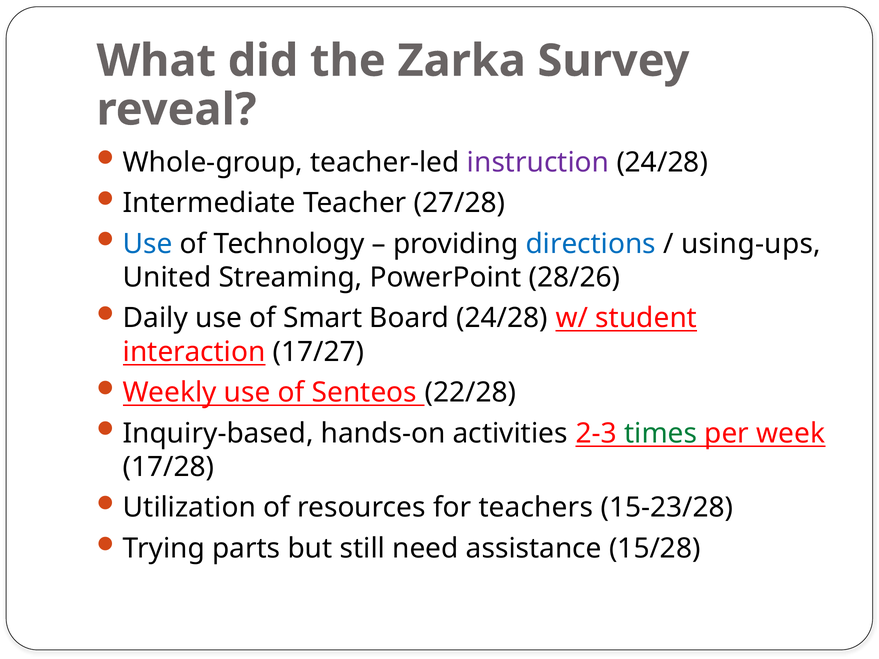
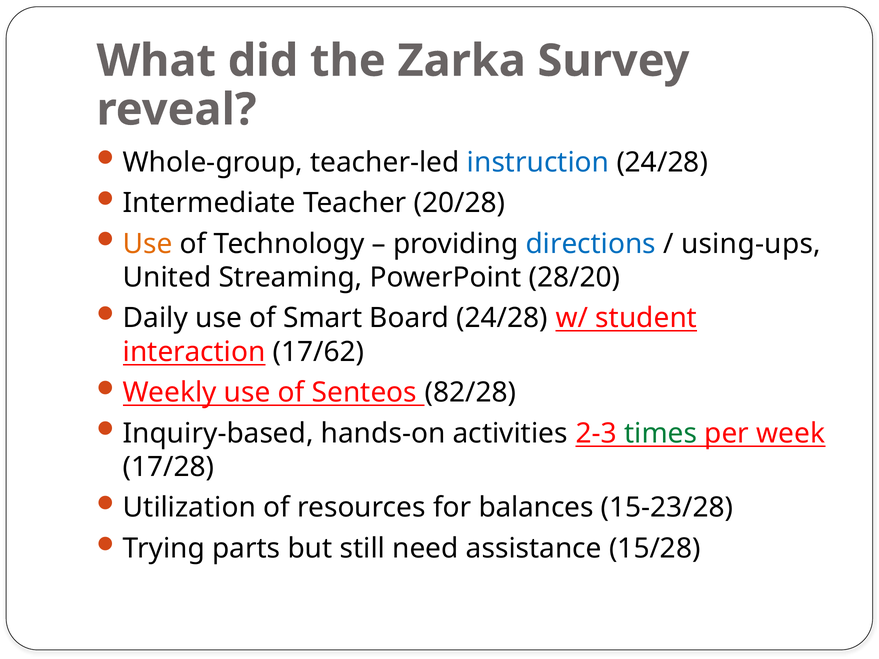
instruction colour: purple -> blue
27/28: 27/28 -> 20/28
Use at (148, 244) colour: blue -> orange
28/26: 28/26 -> 28/20
17/27: 17/27 -> 17/62
22/28: 22/28 -> 82/28
teachers: teachers -> balances
